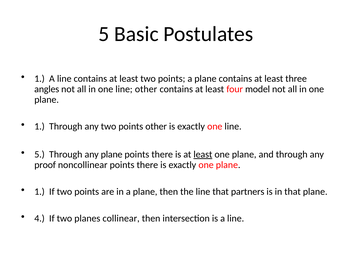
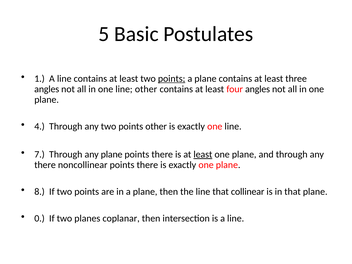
points at (172, 79) underline: none -> present
four model: model -> angles
1 at (40, 126): 1 -> 4
5 at (40, 154): 5 -> 7
proof at (45, 165): proof -> there
1 at (40, 192): 1 -> 8
partners: partners -> collinear
4: 4 -> 0
collinear: collinear -> coplanar
